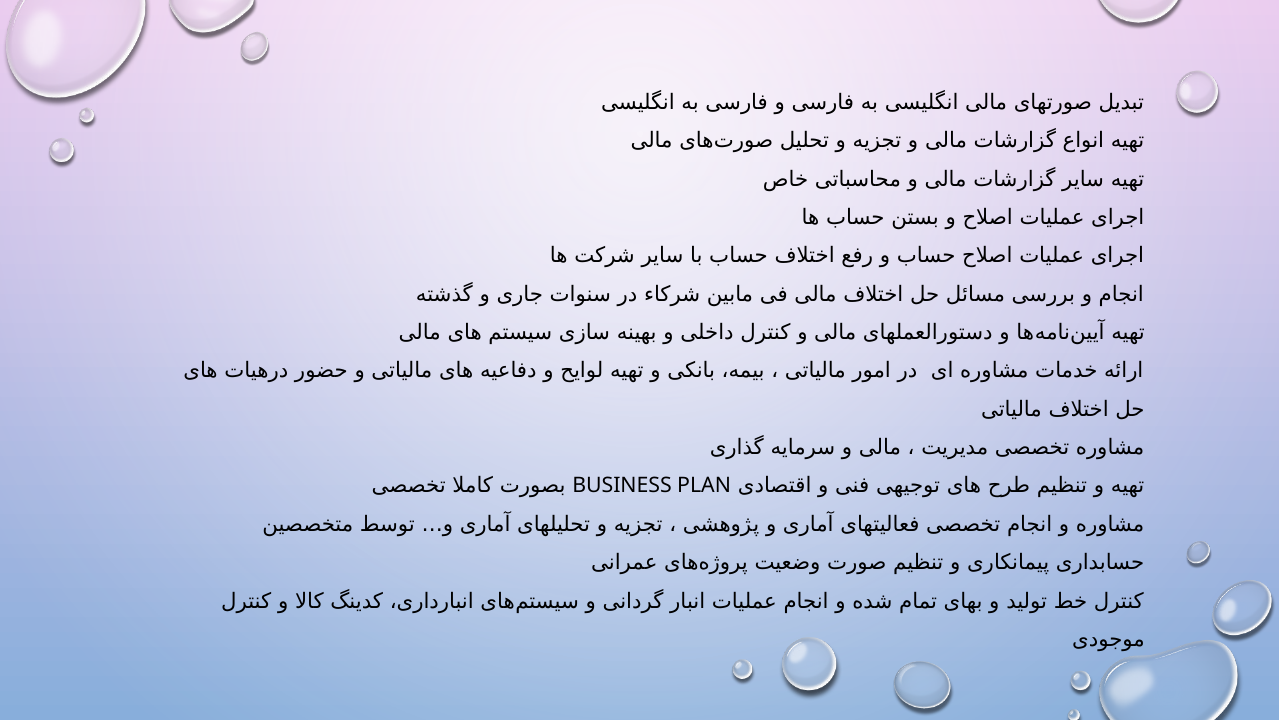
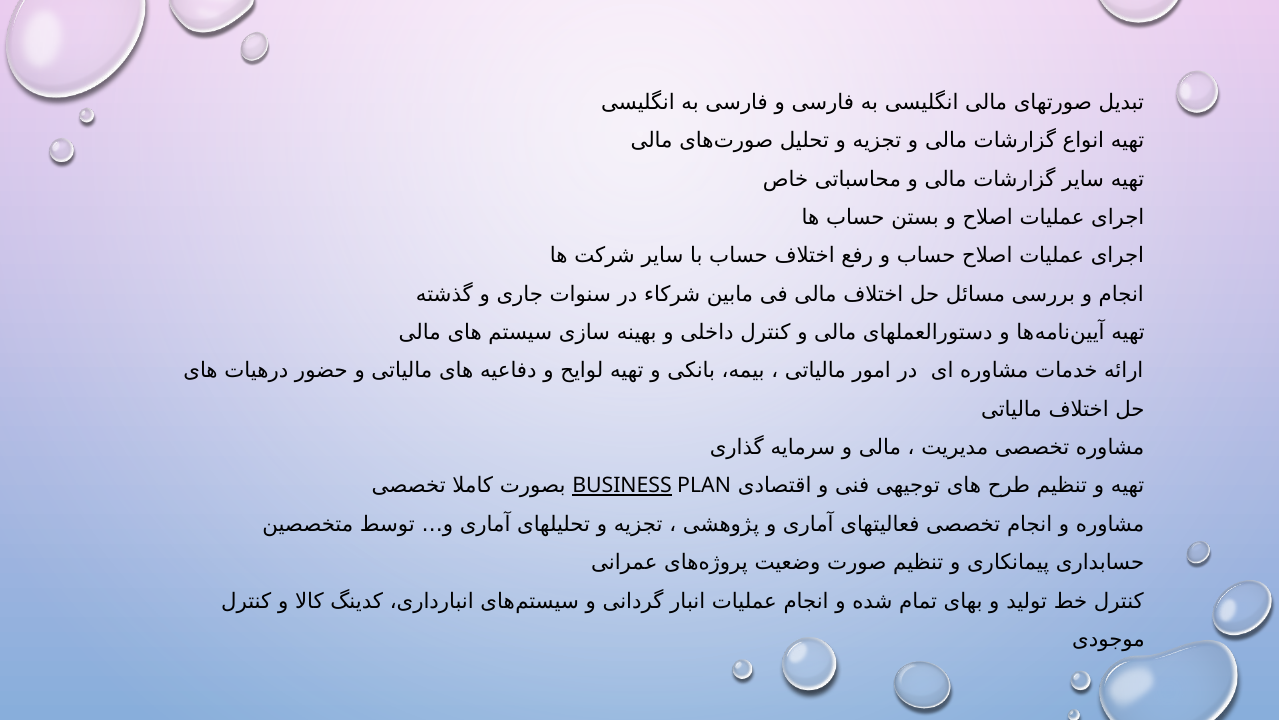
BUSINESS underline: none -> present
